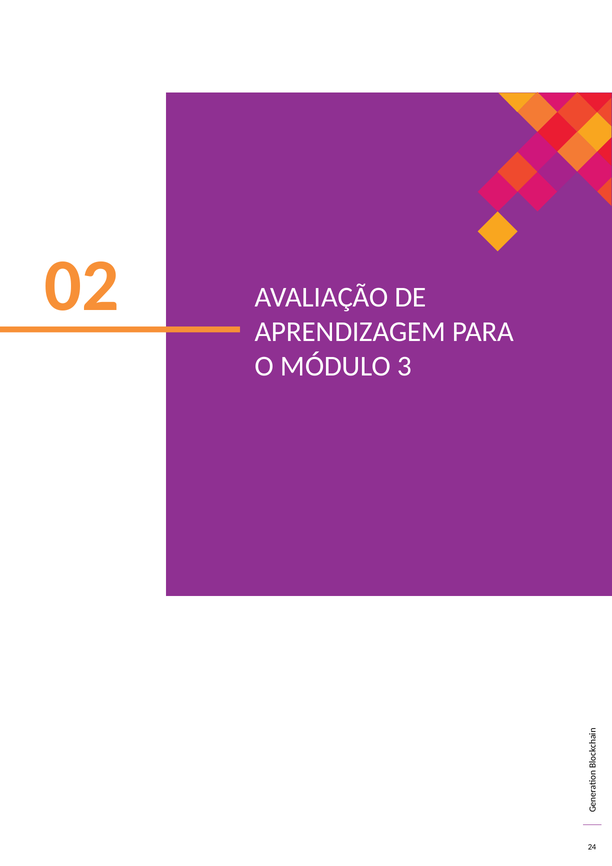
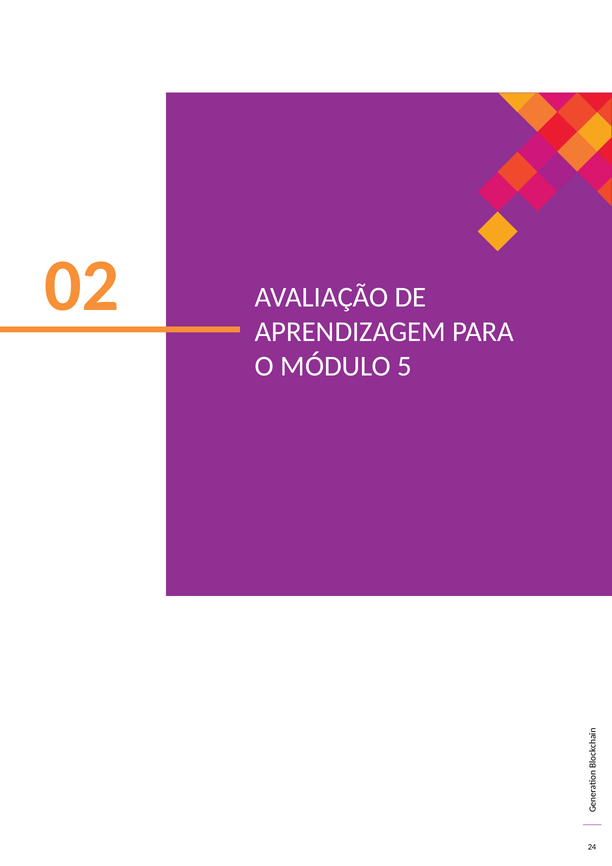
3: 3 -> 5
